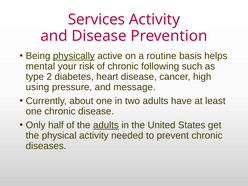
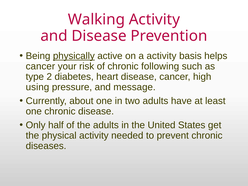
Services: Services -> Walking
a routine: routine -> activity
mental at (40, 66): mental -> cancer
adults at (106, 125) underline: present -> none
